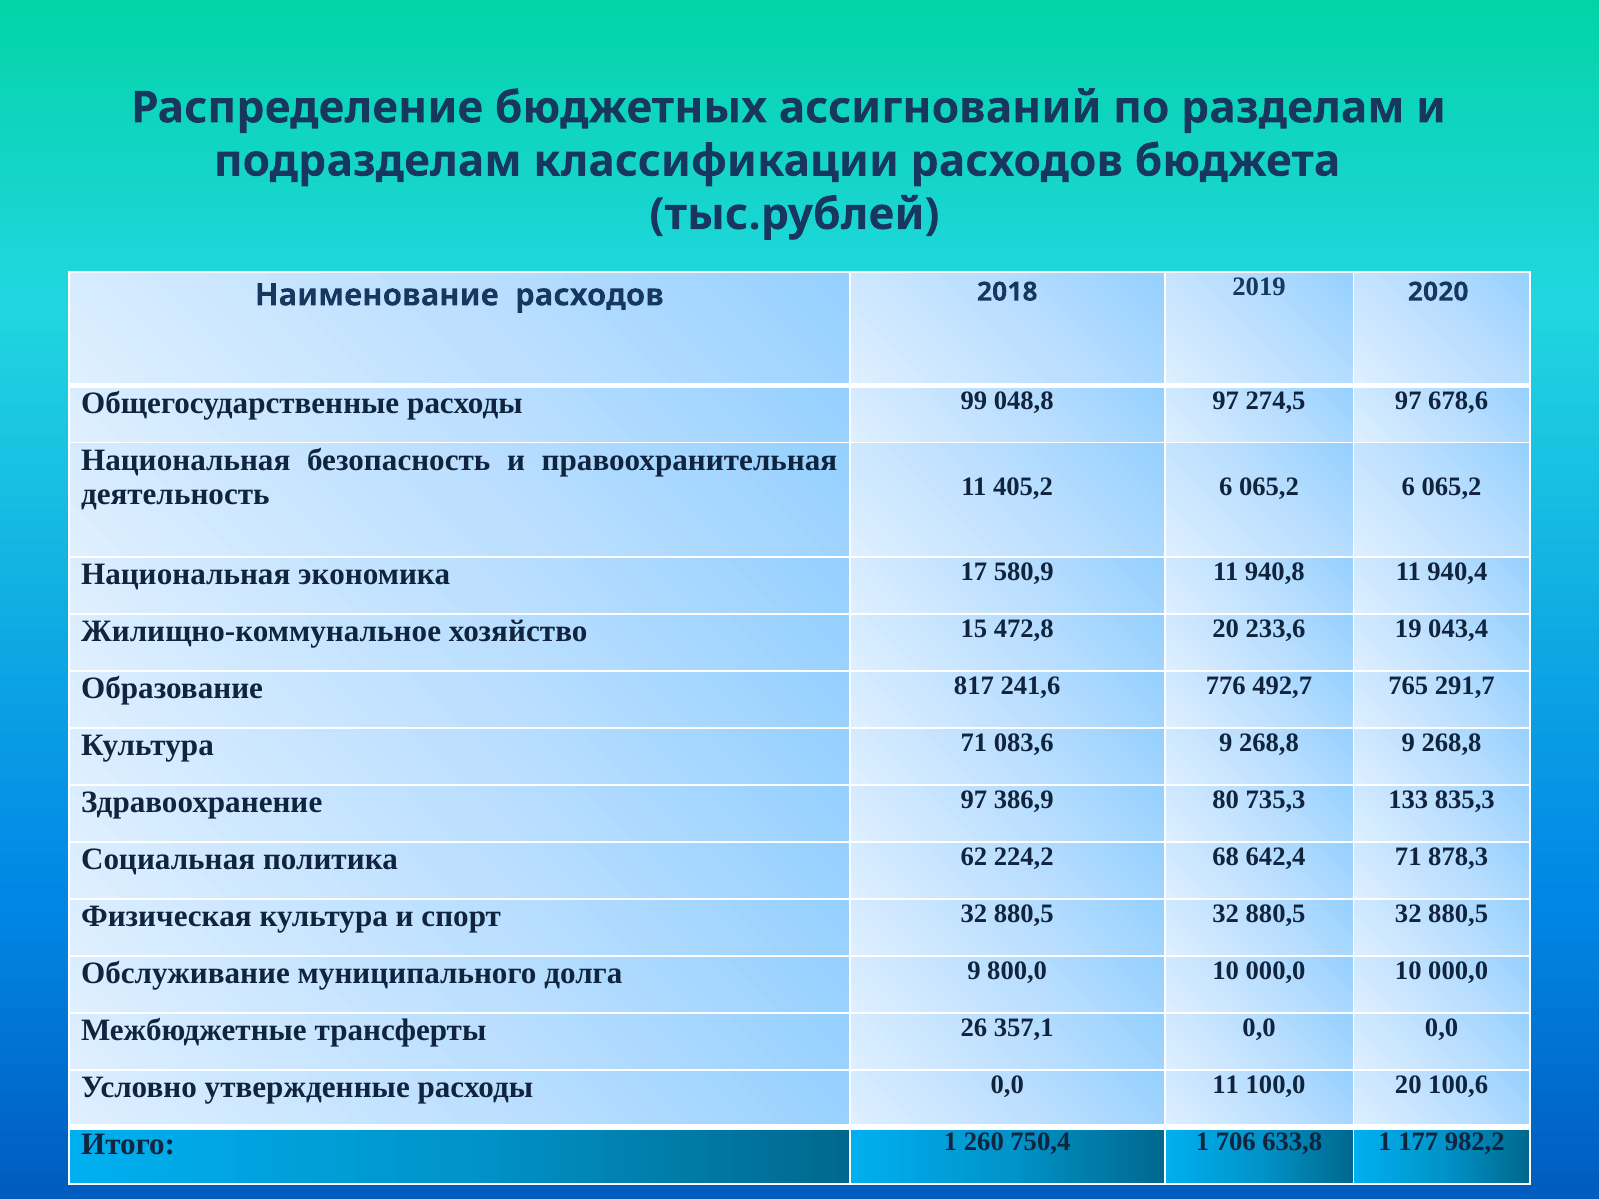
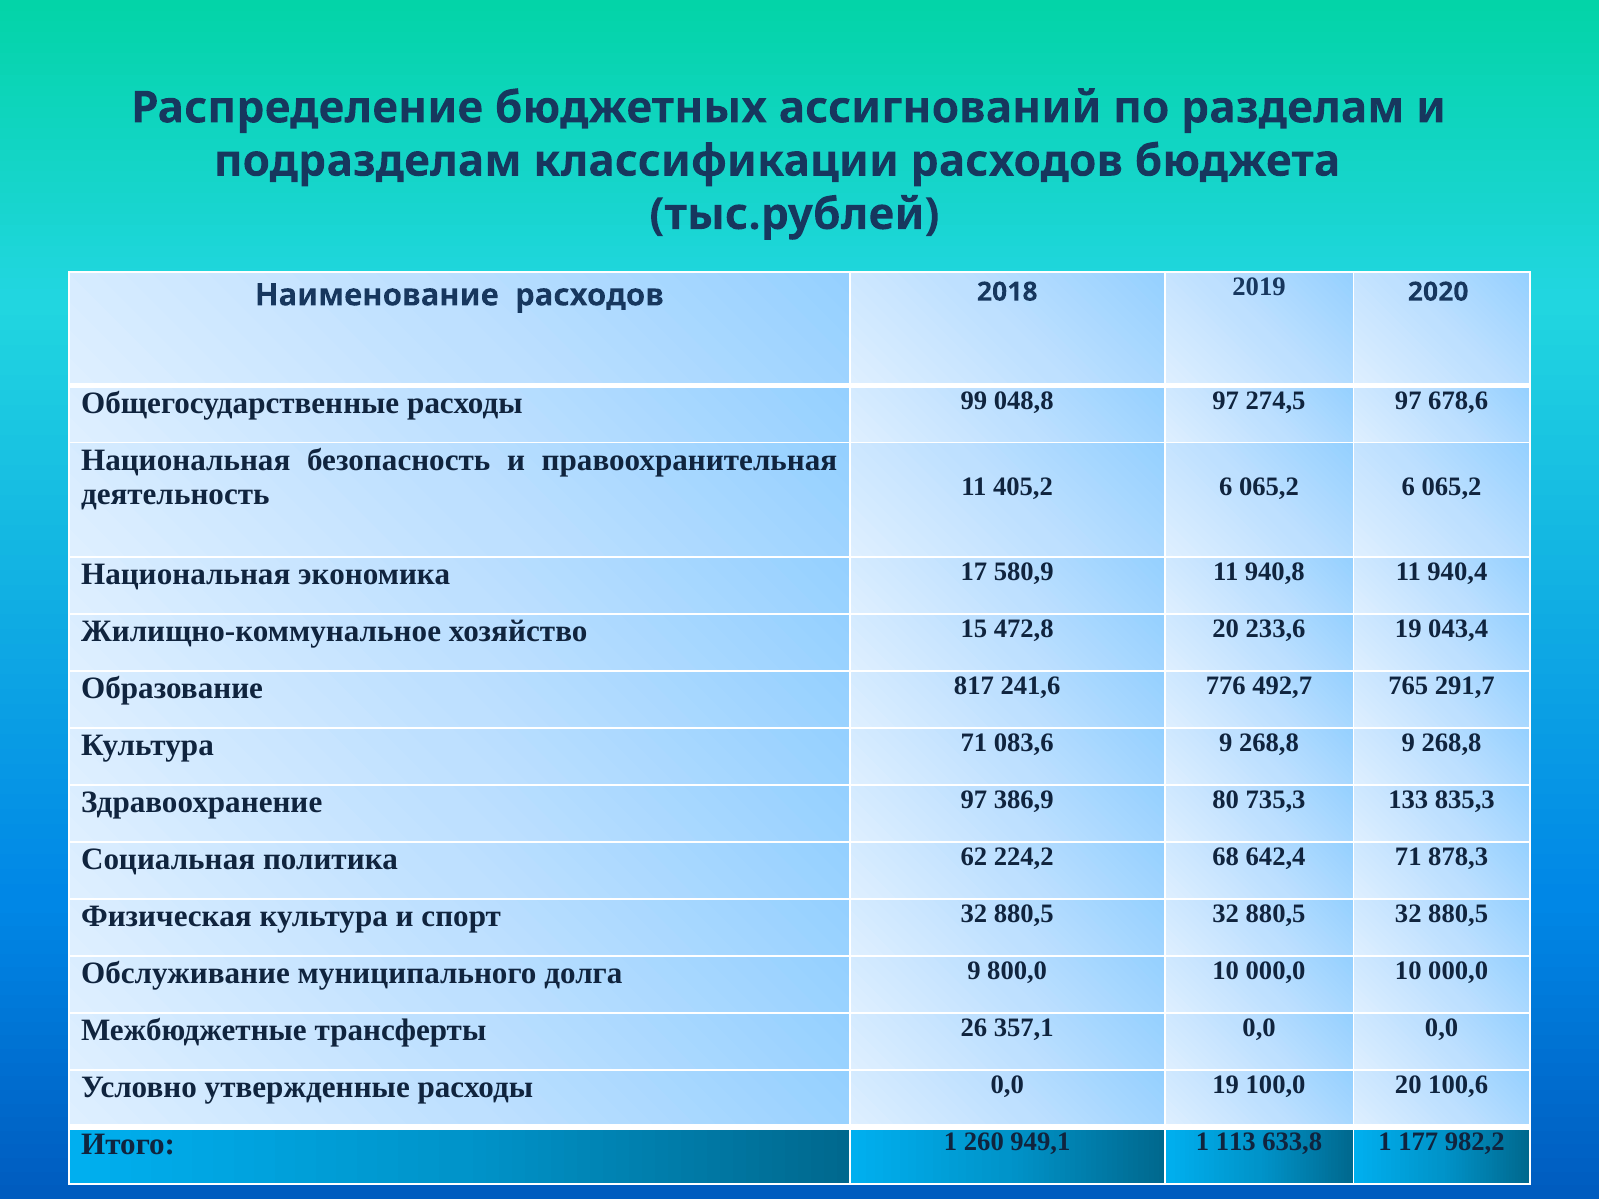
0,0 11: 11 -> 19
750,4: 750,4 -> 949,1
706: 706 -> 113
